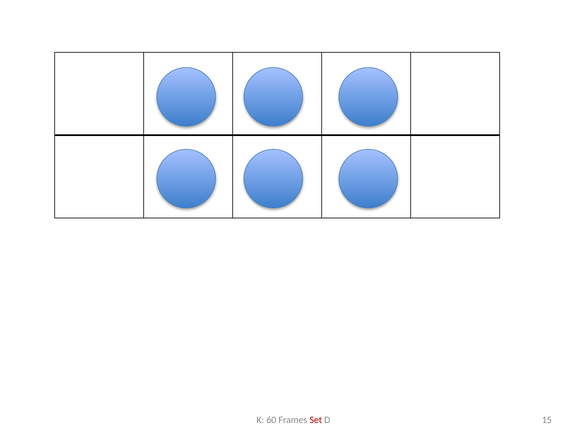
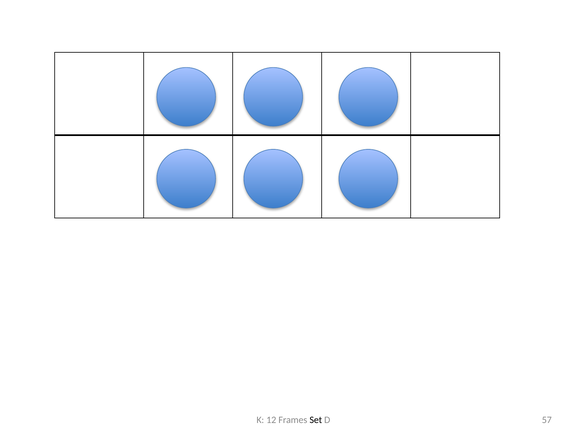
60: 60 -> 12
Set colour: red -> black
15: 15 -> 57
